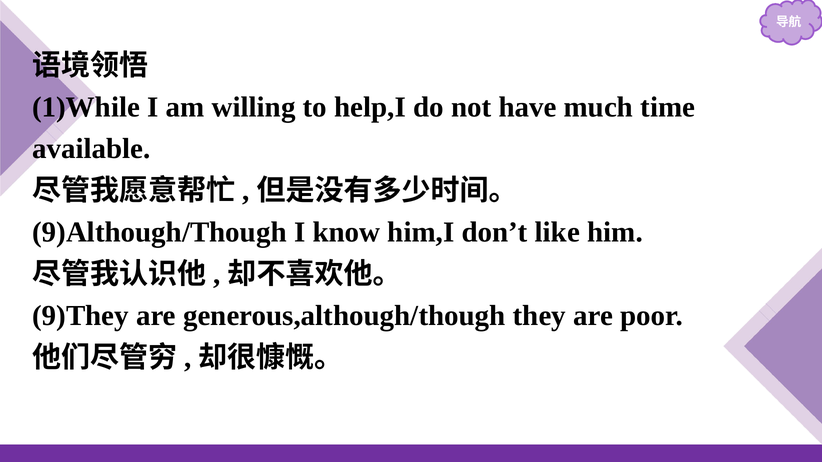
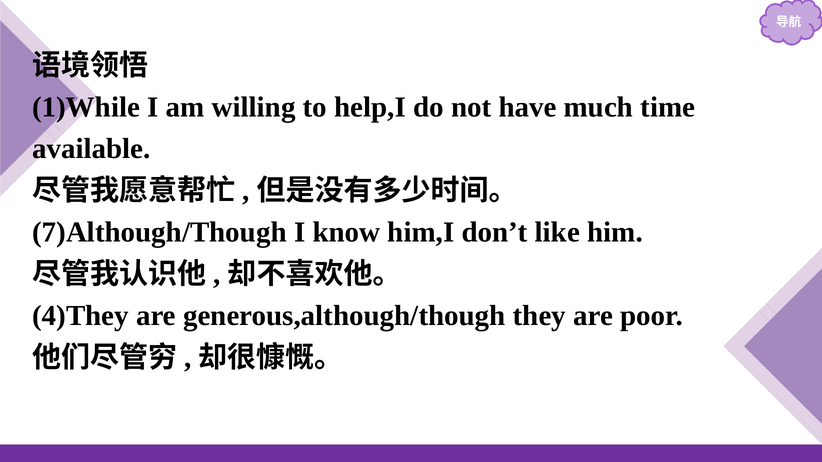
9)Although/Though: 9)Although/Though -> 7)Although/Though
9)They: 9)They -> 4)They
